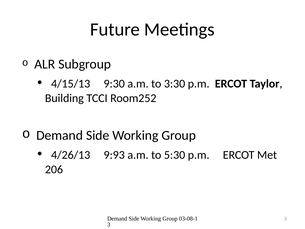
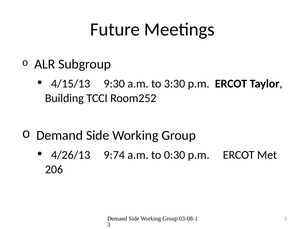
9:93: 9:93 -> 9:74
5:30: 5:30 -> 0:30
